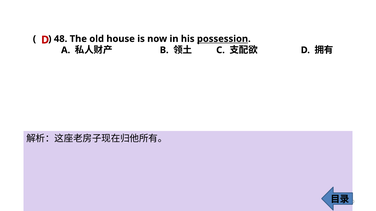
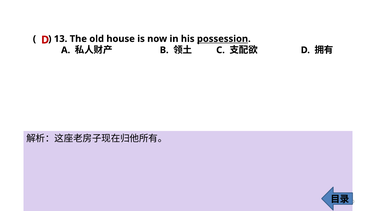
48: 48 -> 13
